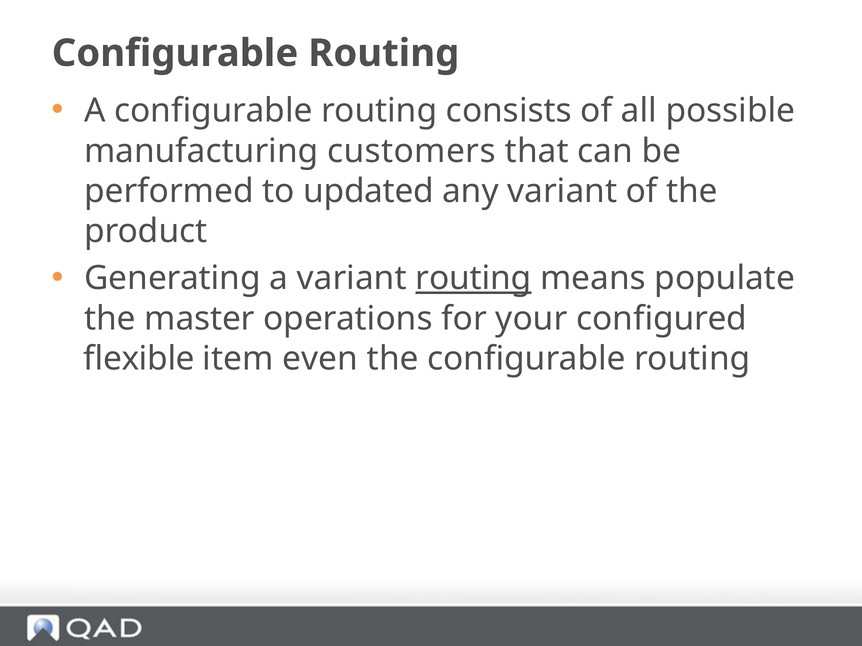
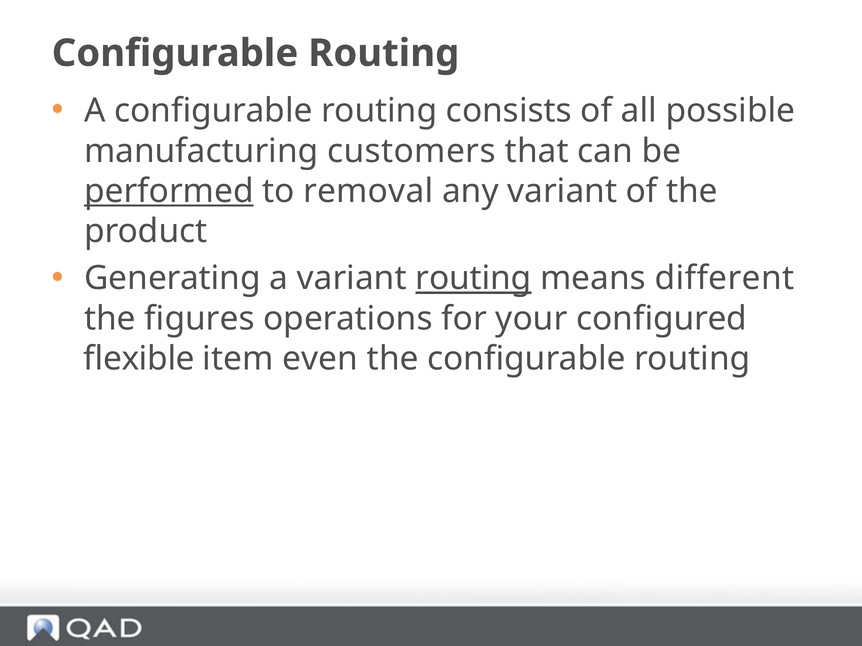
performed underline: none -> present
updated: updated -> removal
populate: populate -> different
master: master -> figures
